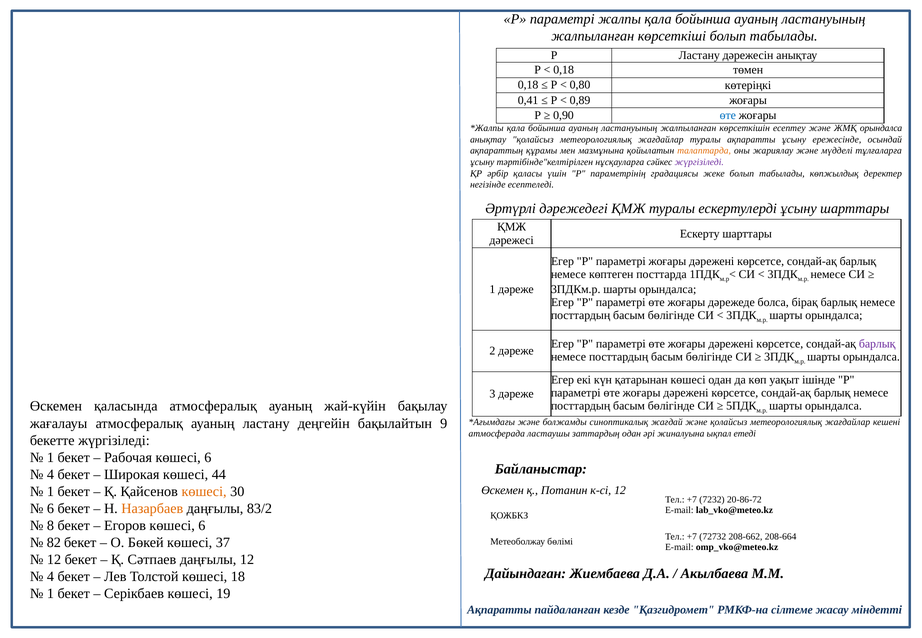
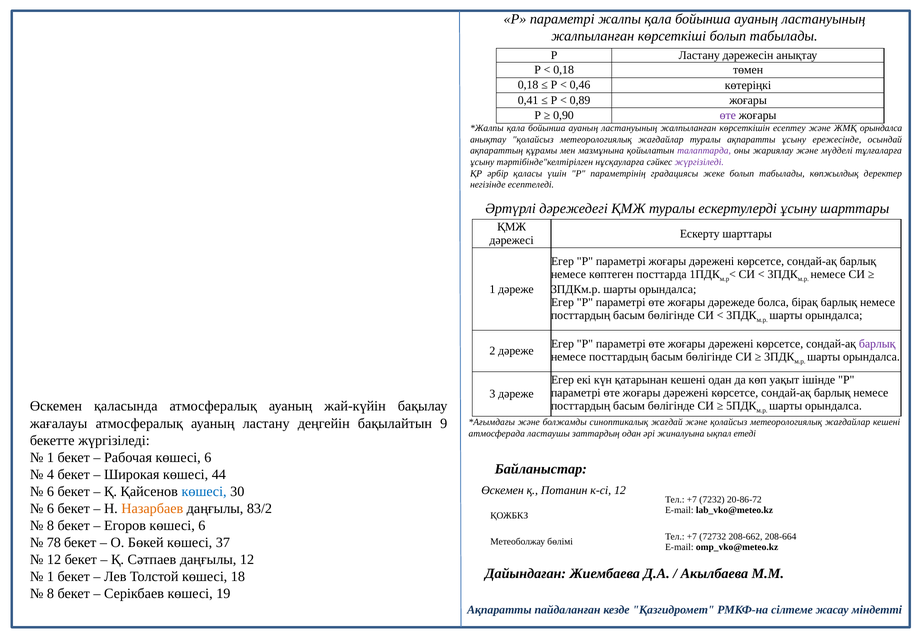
0,80: 0,80 -> 0,46
өте at (728, 116) colour: blue -> purple
талаптарда colour: orange -> purple
қатарынан көшесі: көшесі -> кешені
1 at (51, 492): 1 -> 6
көшесі at (204, 492) colour: orange -> blue
82: 82 -> 78
4 at (51, 577): 4 -> 1
1 at (51, 594): 1 -> 8
